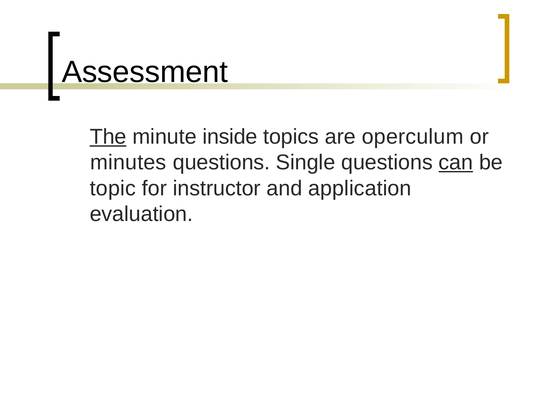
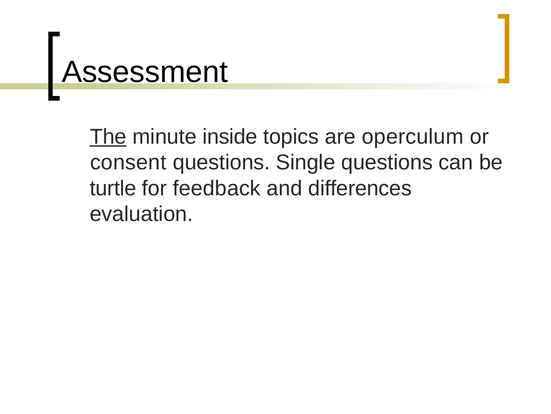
minutes: minutes -> consent
can underline: present -> none
topic: topic -> turtle
instructor: instructor -> feedback
application: application -> differences
